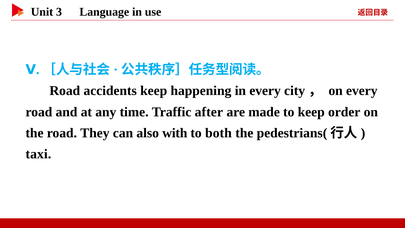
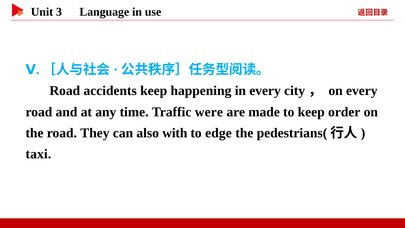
after: after -> were
both: both -> edge
